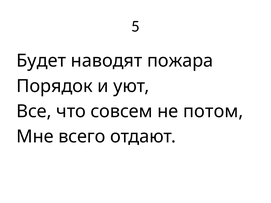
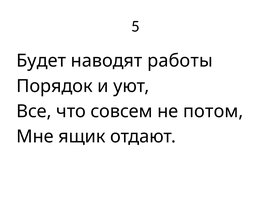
пожара: пожара -> работы
всего: всего -> ящик
